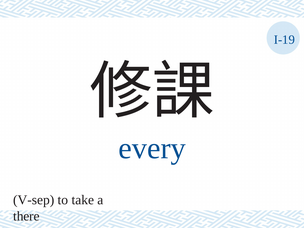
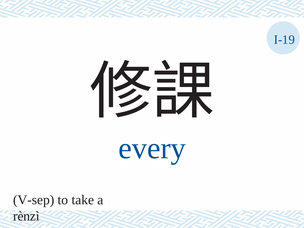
there: there -> rènzì
